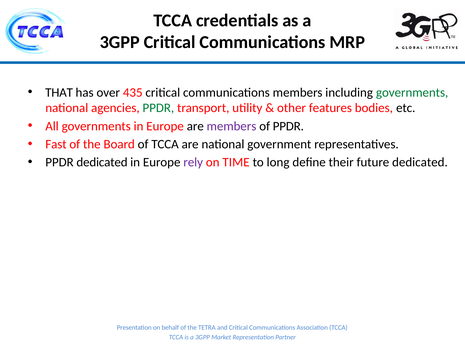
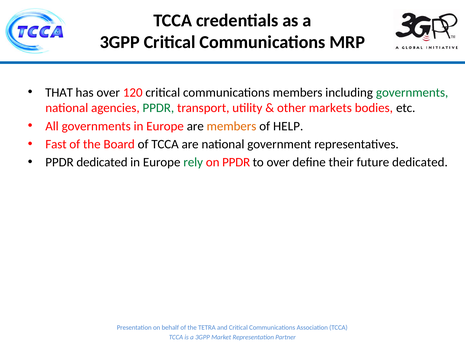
435: 435 -> 120
features: features -> markets
members at (231, 126) colour: purple -> orange
of PPDR: PPDR -> HELP
rely colour: purple -> green
on TIME: TIME -> PPDR
to long: long -> over
